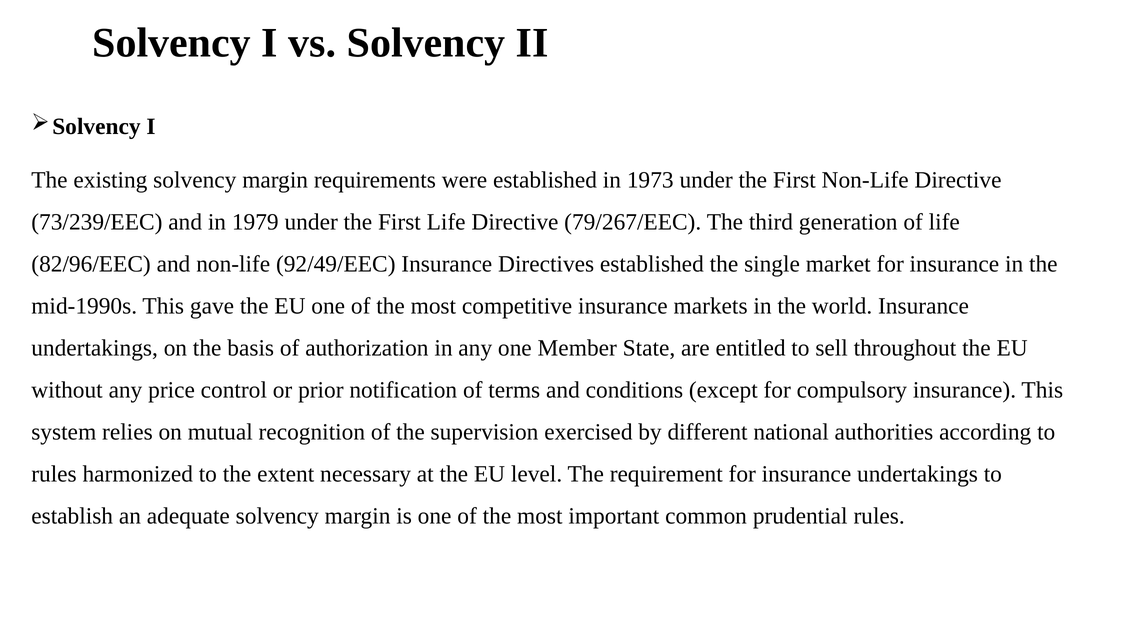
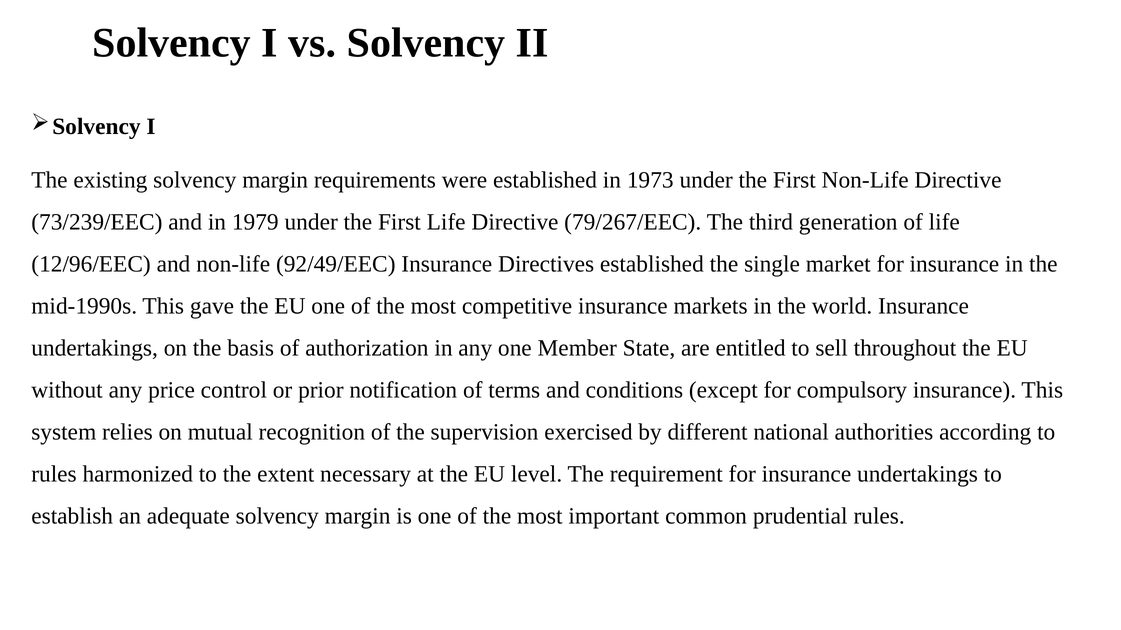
82/96/EEC: 82/96/EEC -> 12/96/EEC
